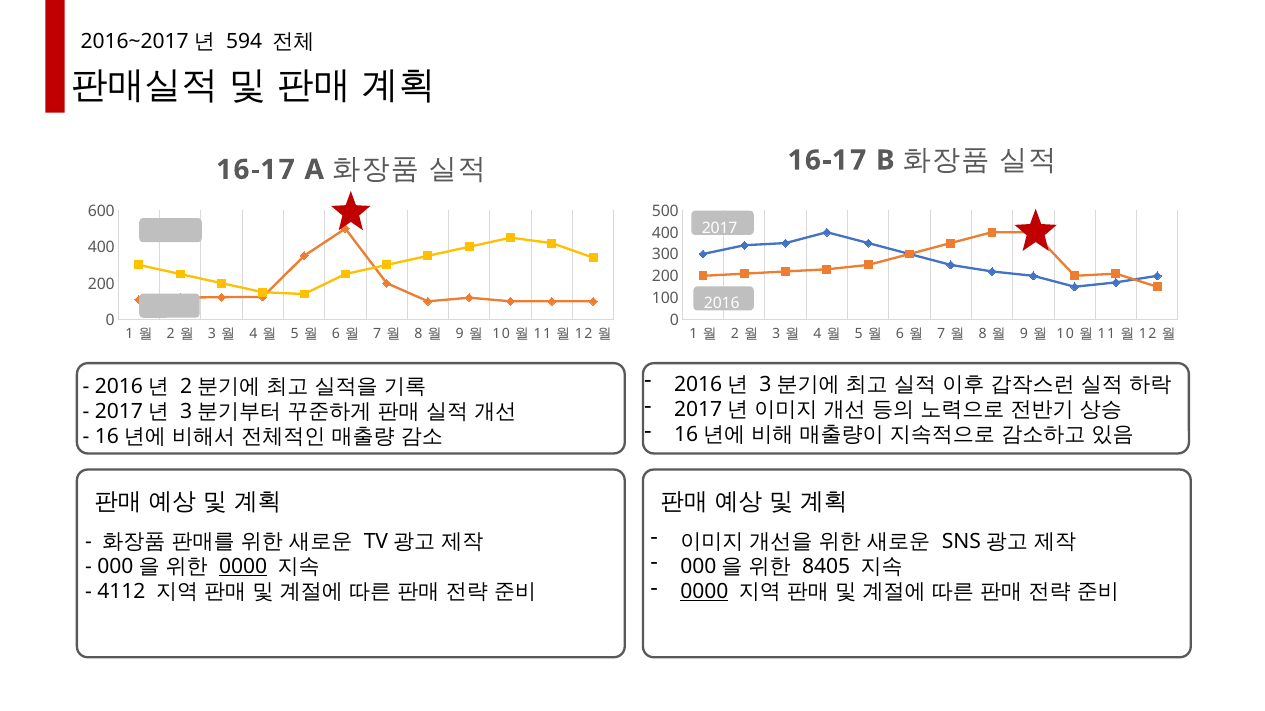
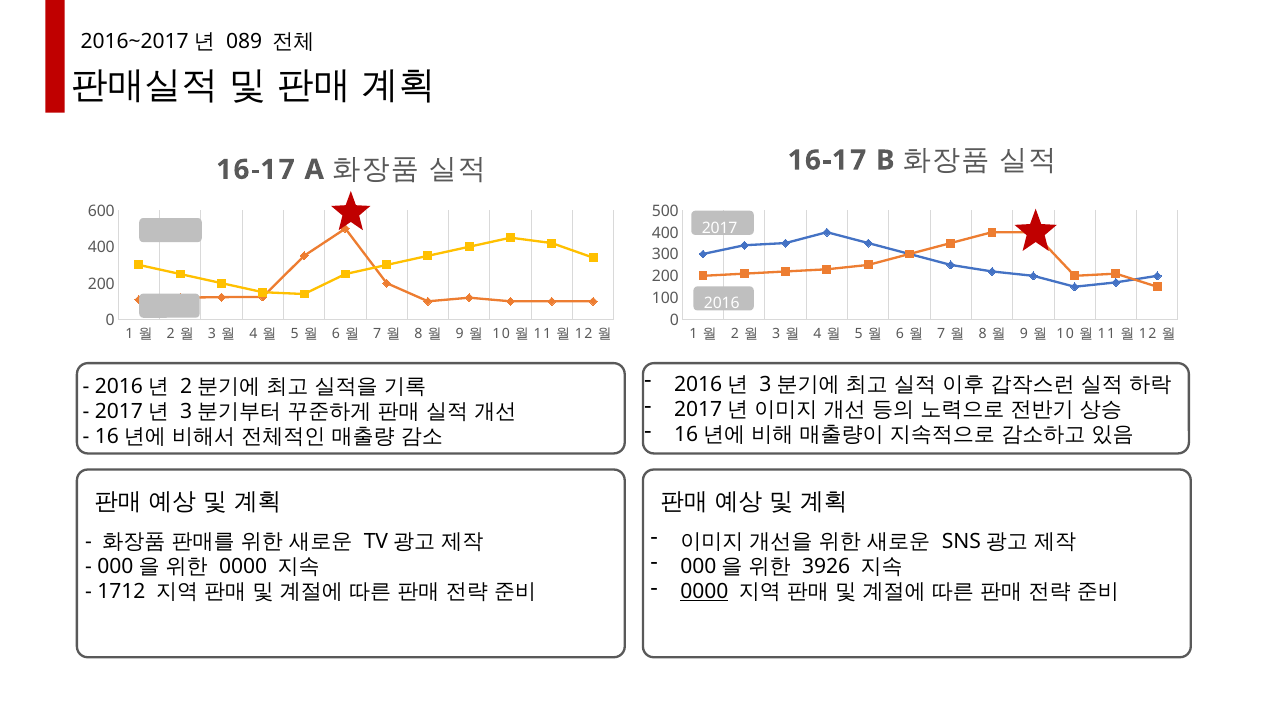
594: 594 -> 089
8405: 8405 -> 3926
0000 at (243, 567) underline: present -> none
4112: 4112 -> 1712
